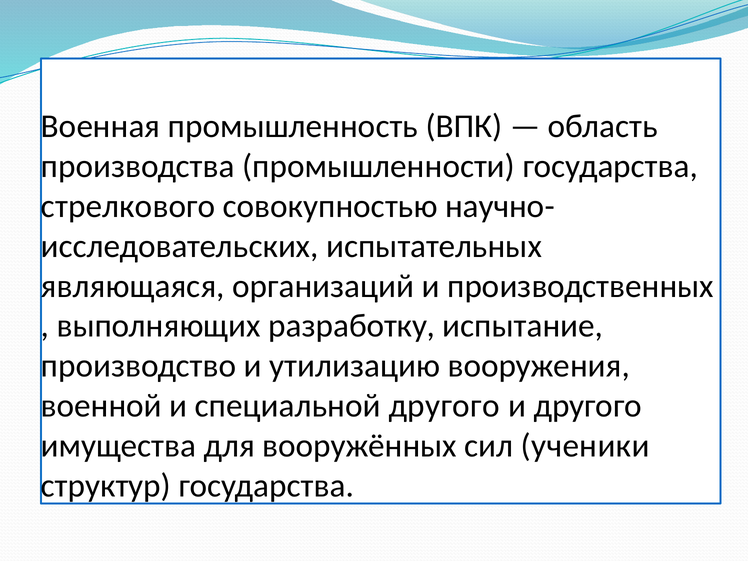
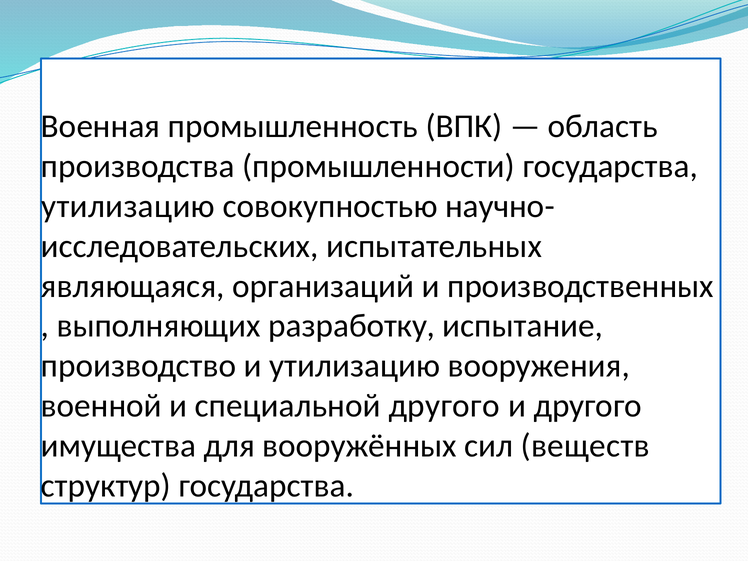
стрелкового at (128, 206): стрелкового -> утилизацию
ученики: ученики -> веществ
